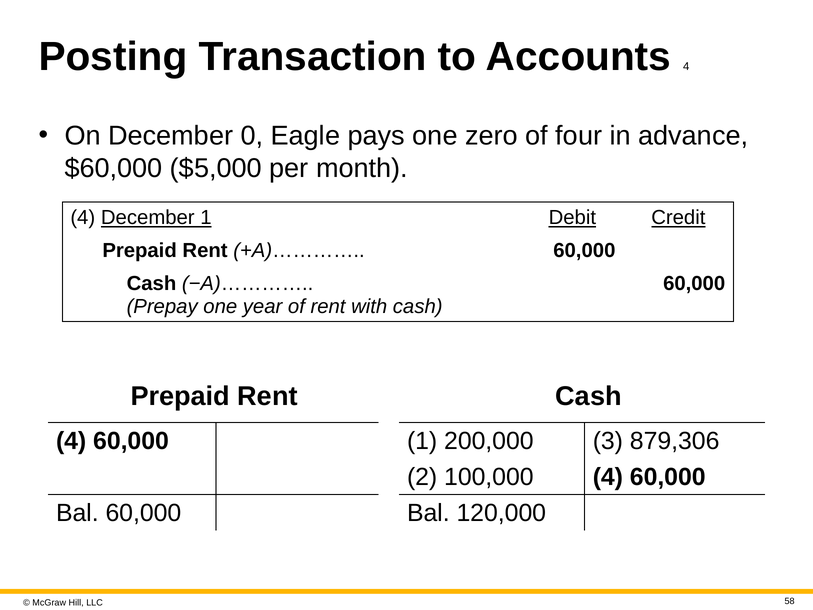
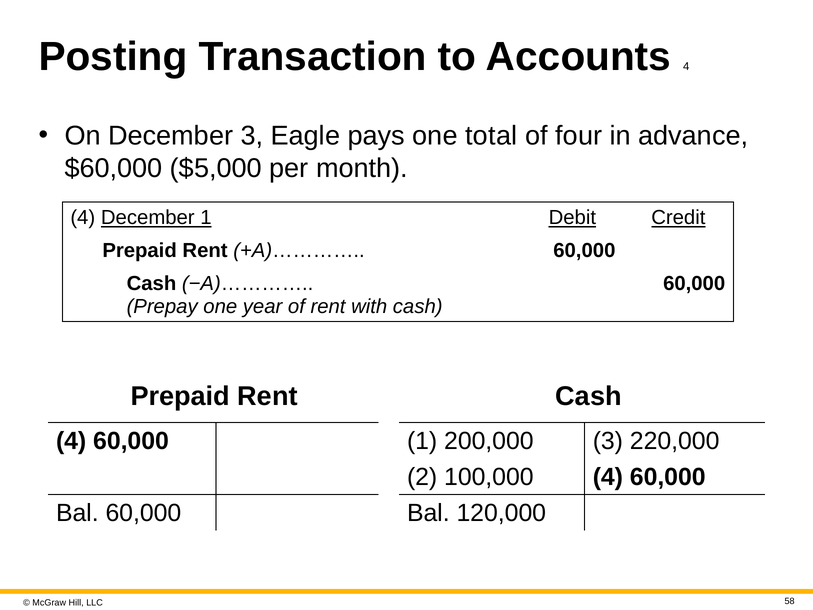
December 0: 0 -> 3
zero: zero -> total
879,306: 879,306 -> 220,000
